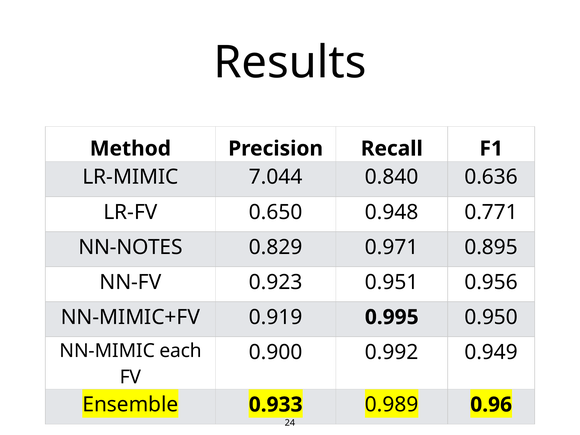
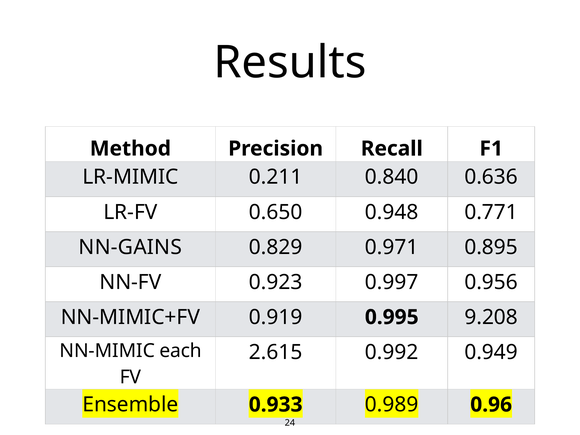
7.044: 7.044 -> 0.211
NN-NOTES: NN-NOTES -> NN-GAINS
0.951: 0.951 -> 0.997
0.950: 0.950 -> 9.208
0.900: 0.900 -> 2.615
